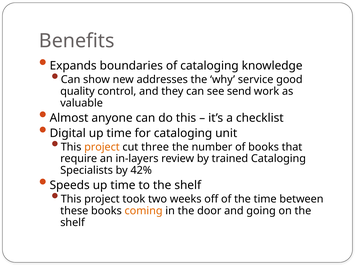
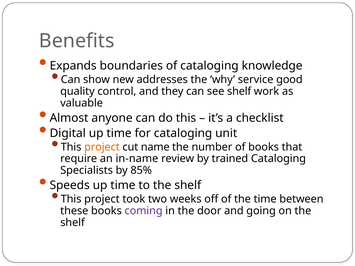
see send: send -> shelf
three: three -> name
in-layers: in-layers -> in-name
42%: 42% -> 85%
coming colour: orange -> purple
